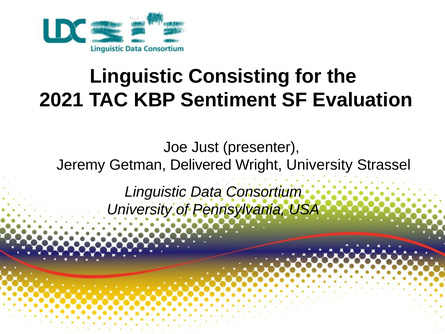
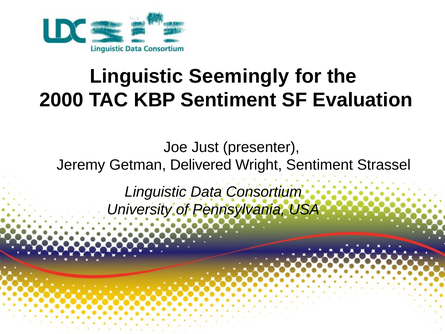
Consisting: Consisting -> Seemingly
2021: 2021 -> 2000
Wright University: University -> Sentiment
